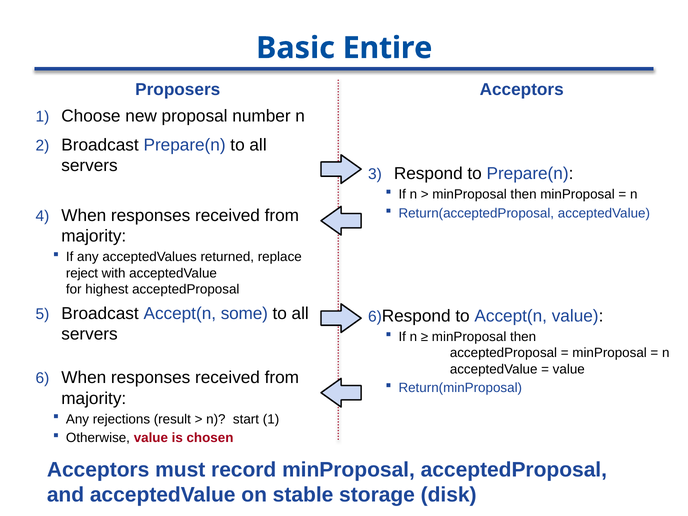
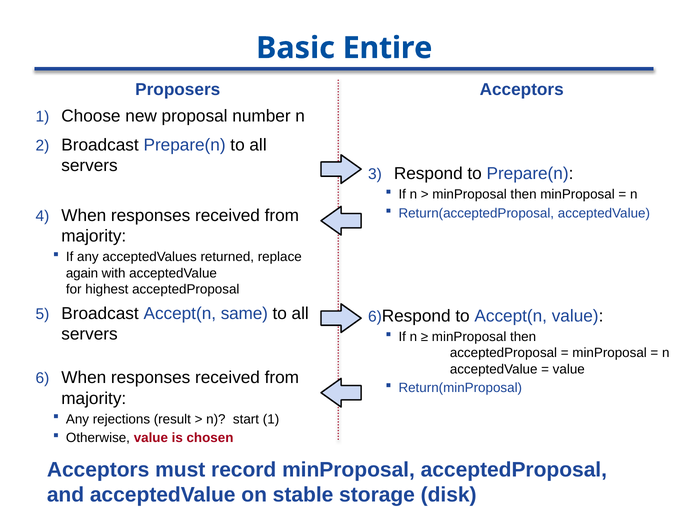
reject: reject -> again
some: some -> same
